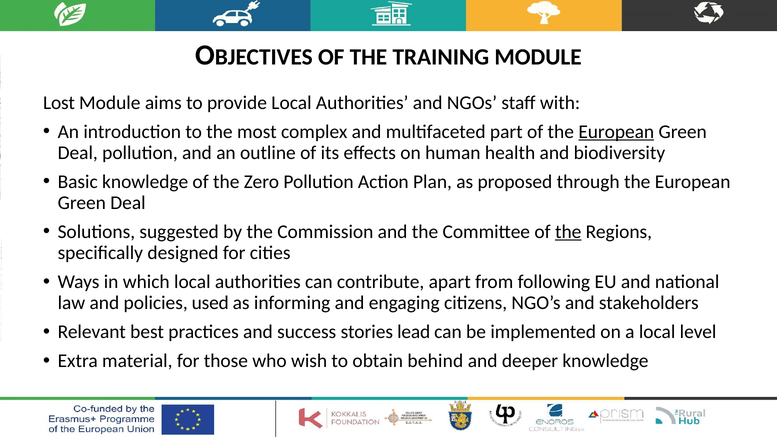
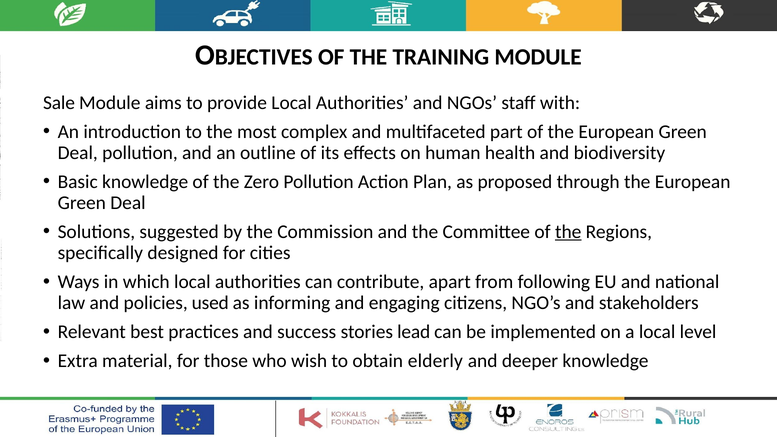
Lost: Lost -> Sale
European at (616, 132) underline: present -> none
behind: behind -> elderly
